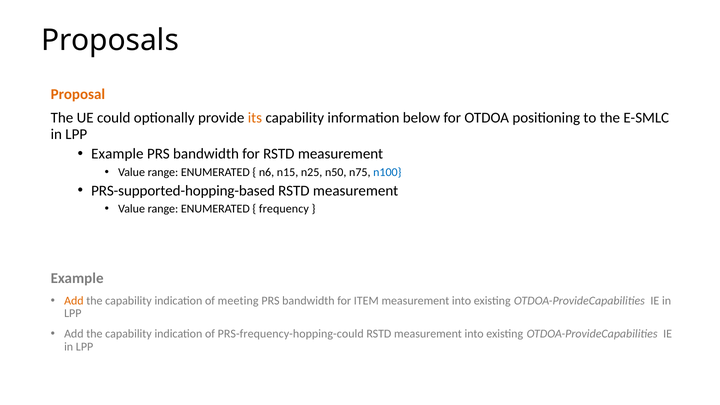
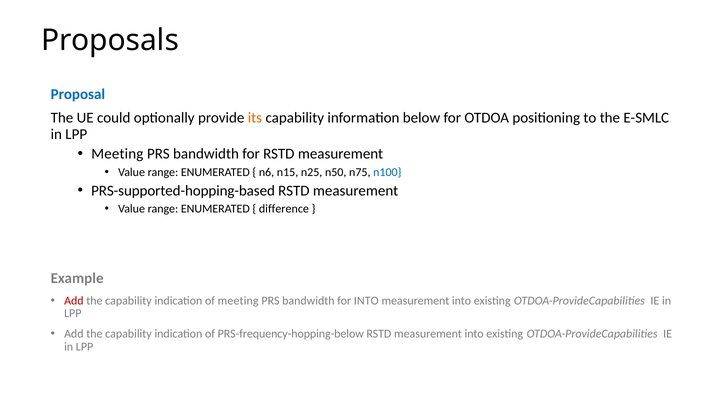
Proposal colour: orange -> blue
Example at (117, 154): Example -> Meeting
frequency: frequency -> difference
Add at (74, 301) colour: orange -> red
for ITEM: ITEM -> INTO
PRS-frequency-hopping-could: PRS-frequency-hopping-could -> PRS-frequency-hopping-below
